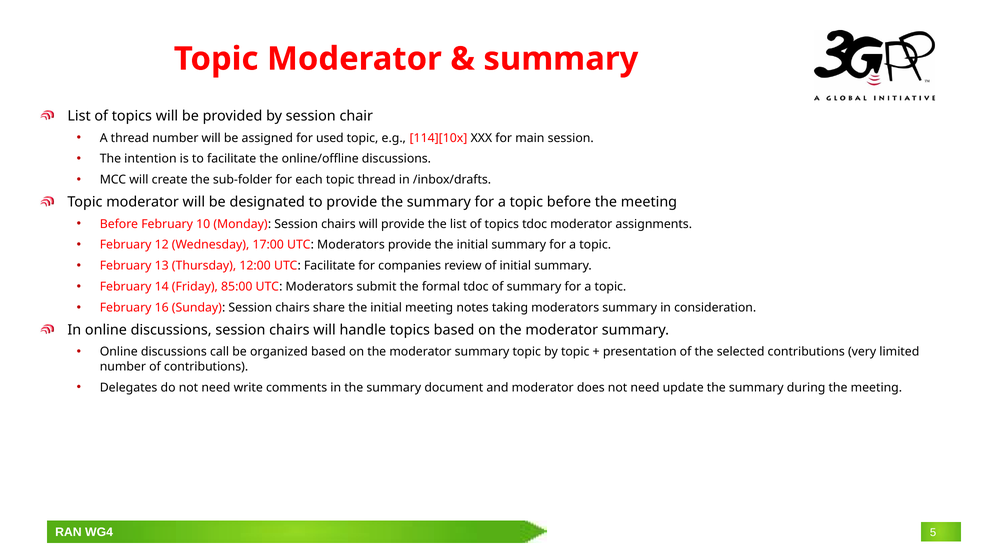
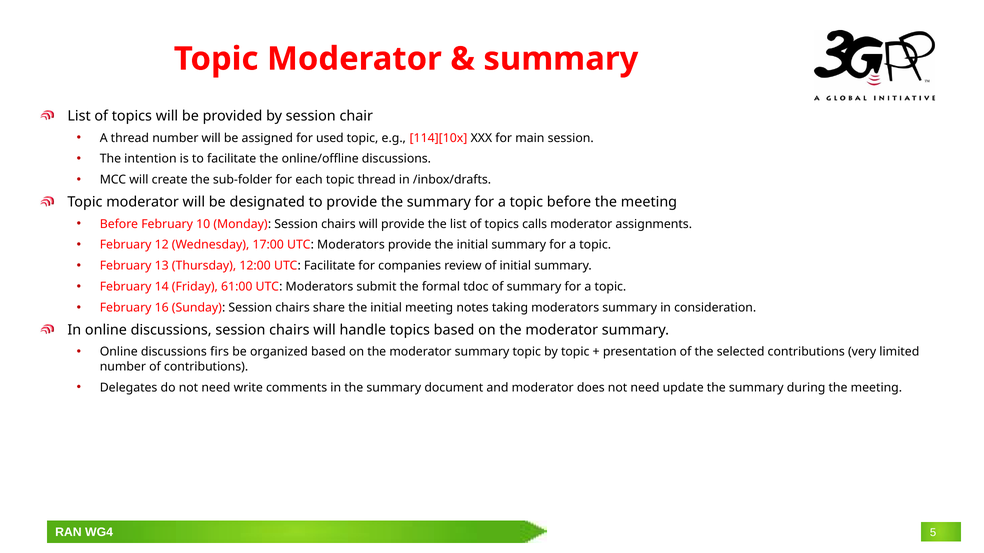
topics tdoc: tdoc -> calls
85:00: 85:00 -> 61:00
call: call -> firs
